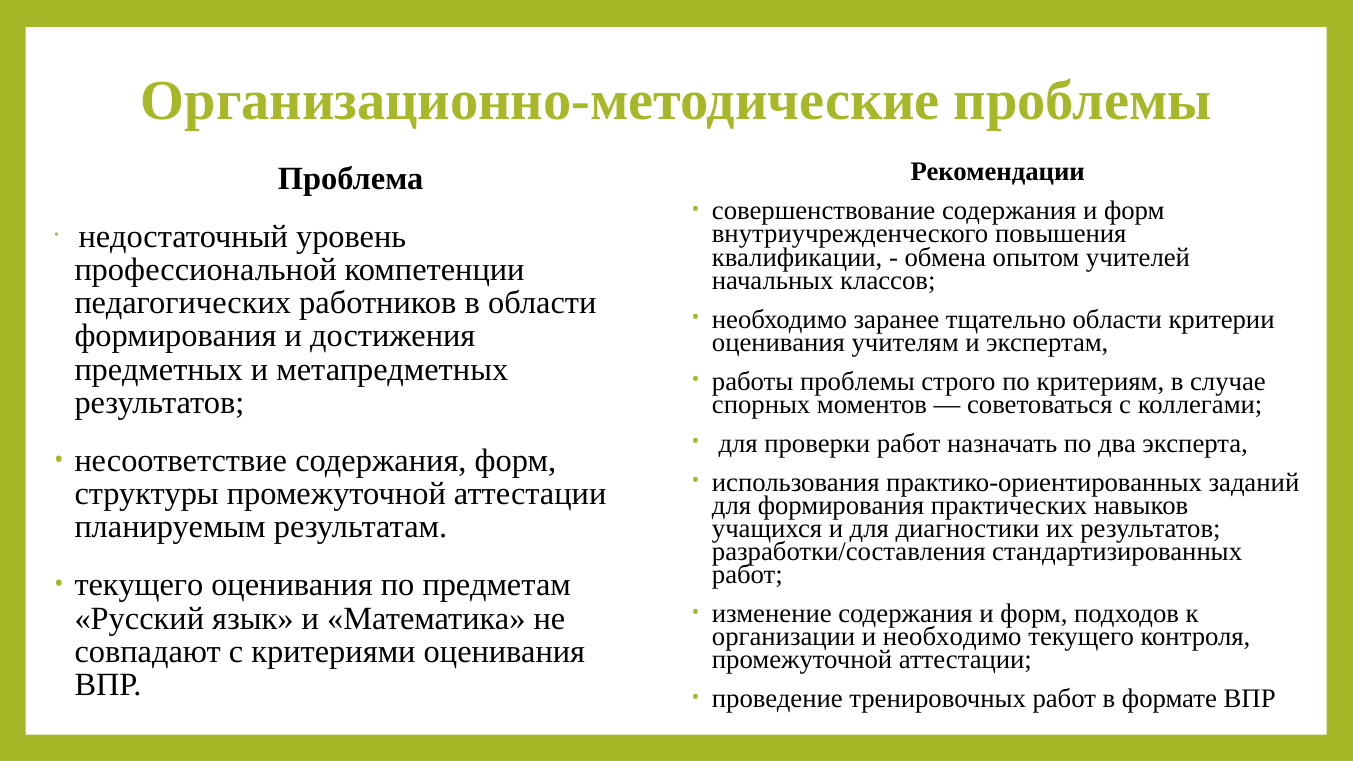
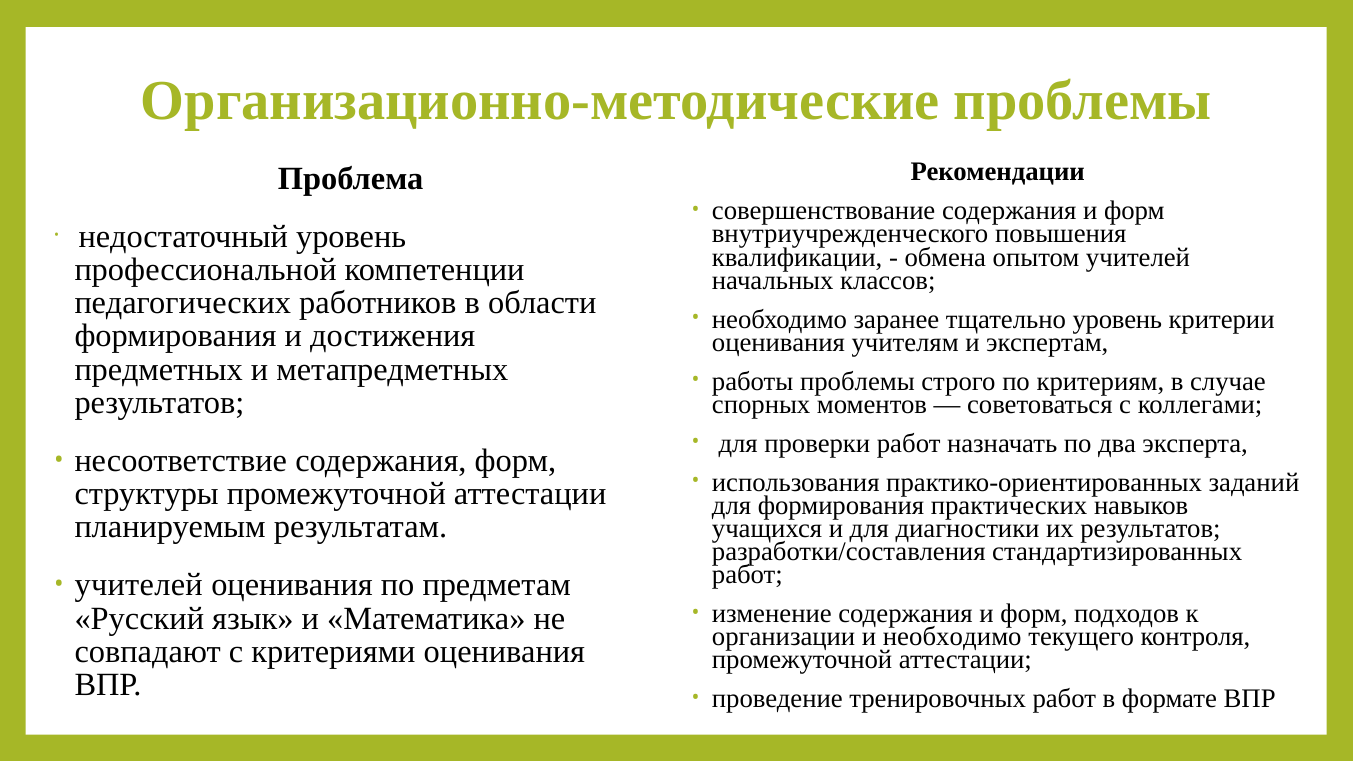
тщательно области: области -> уровень
текущего at (139, 585): текущего -> учителей
